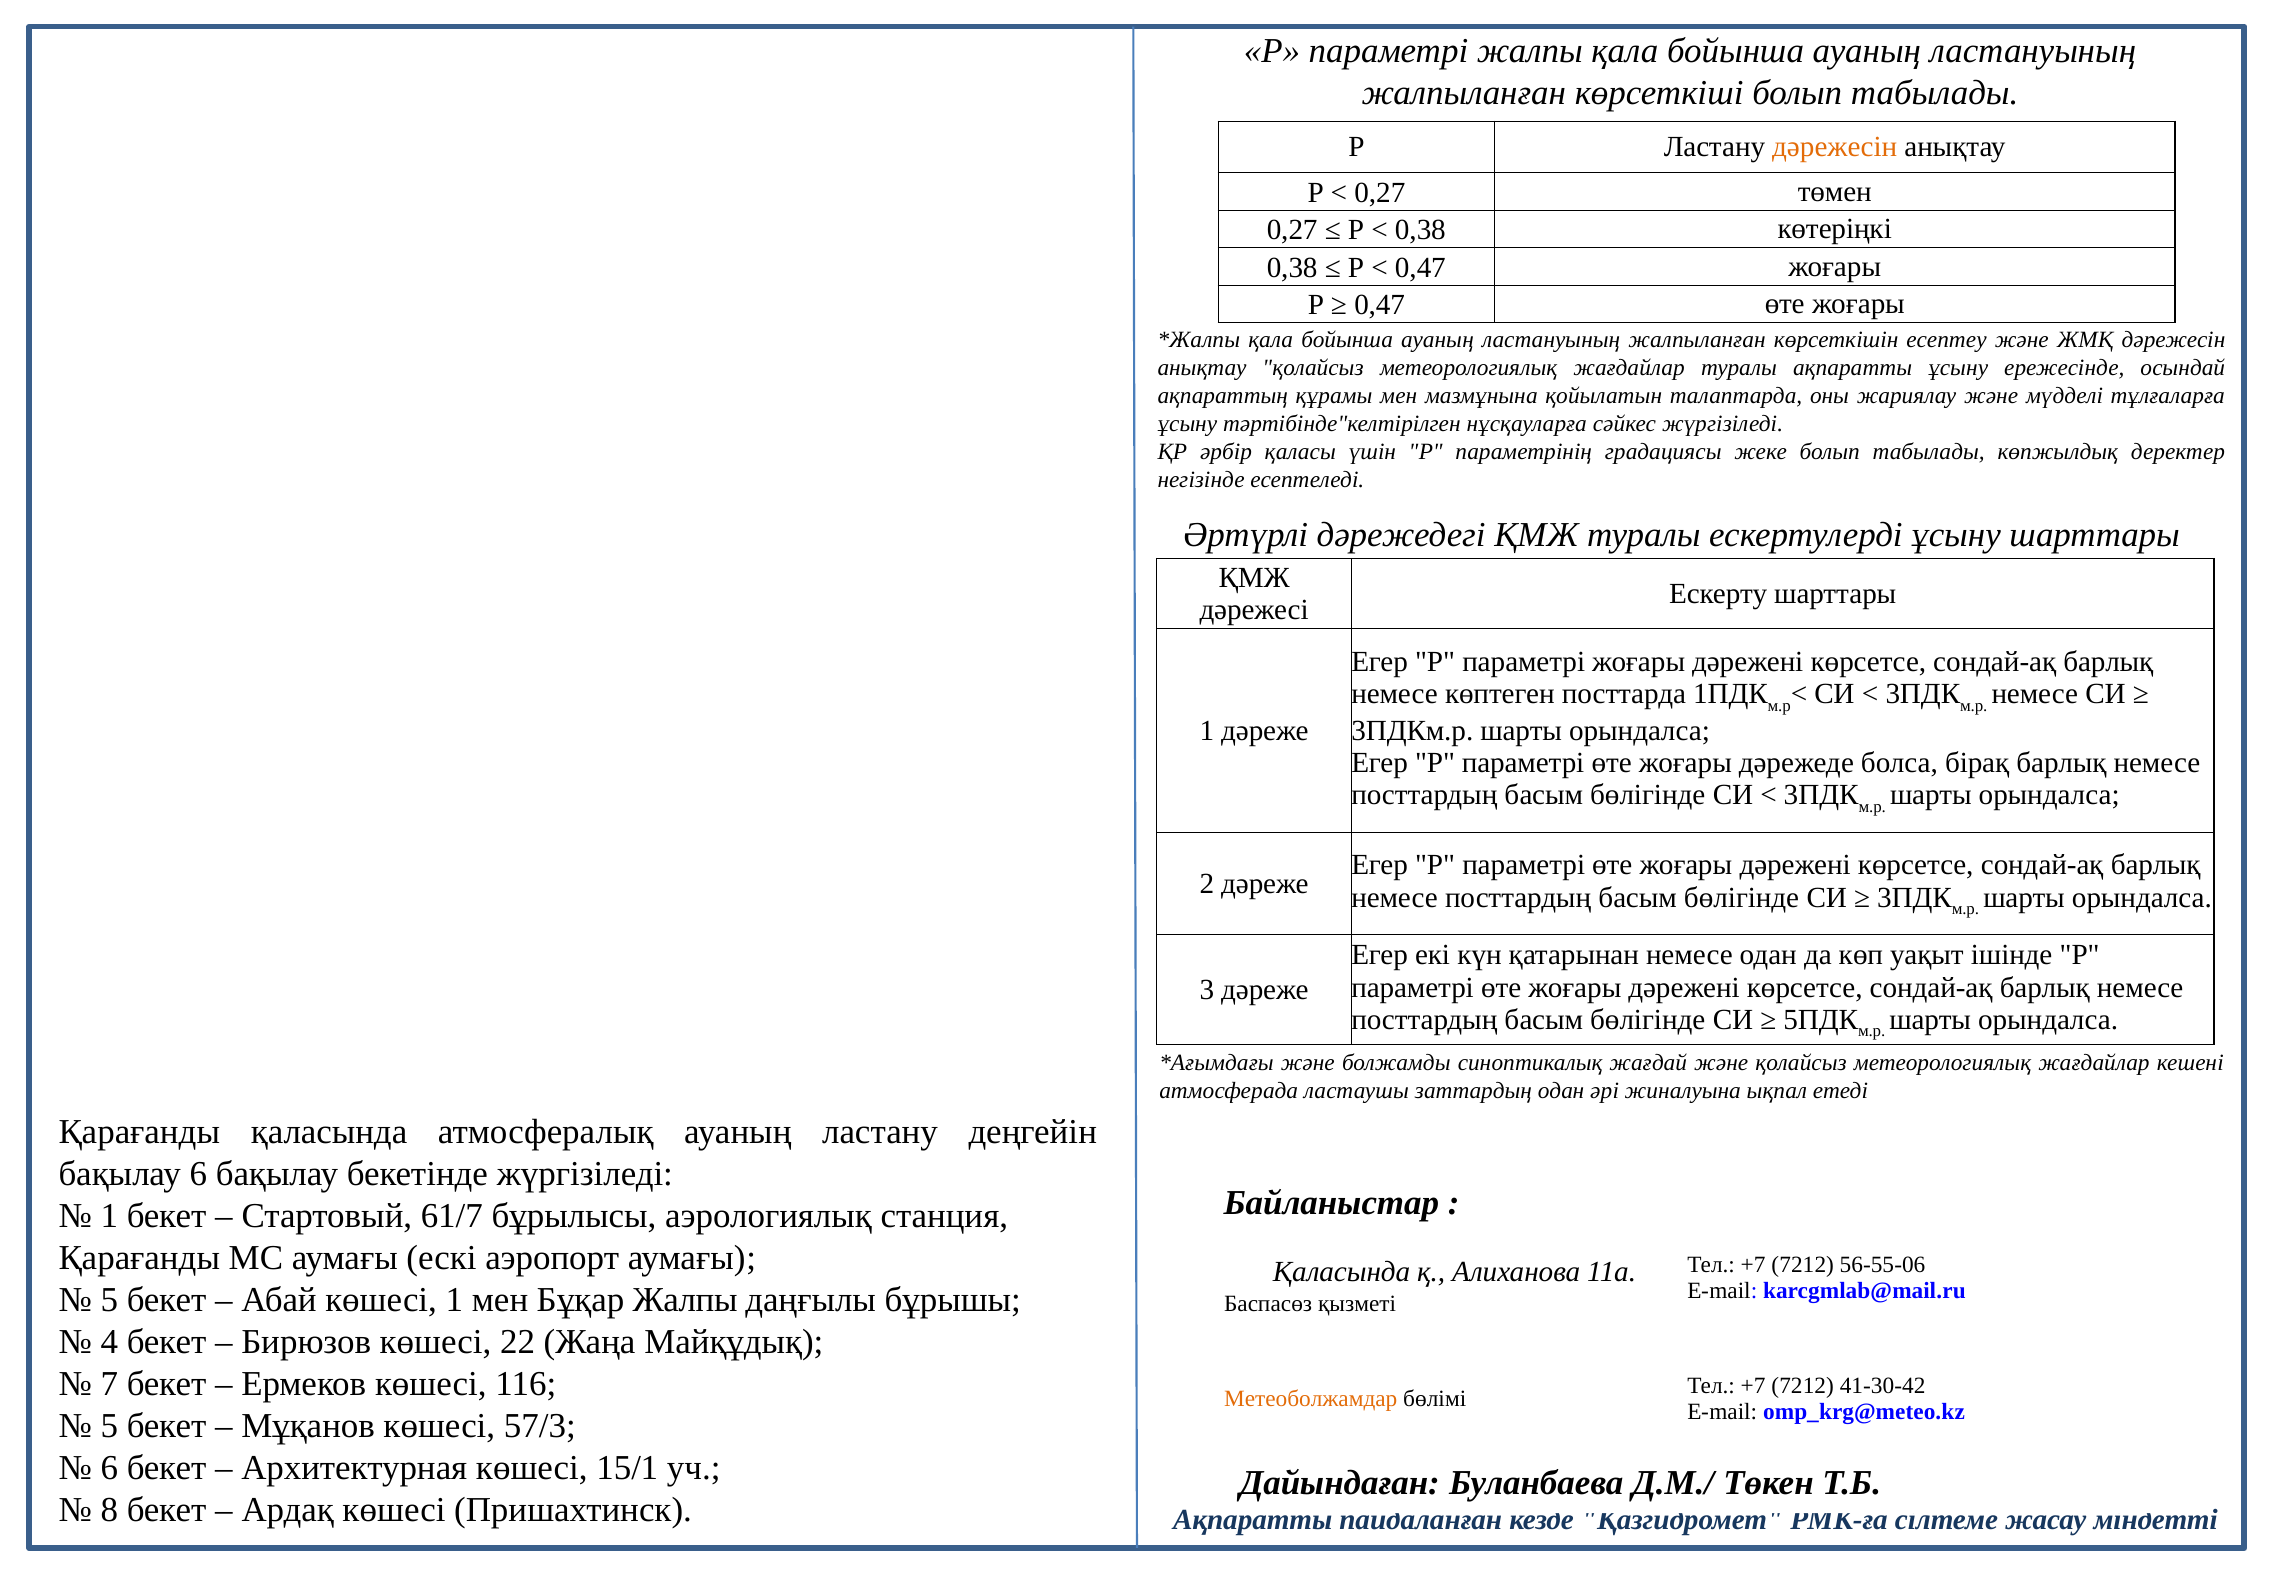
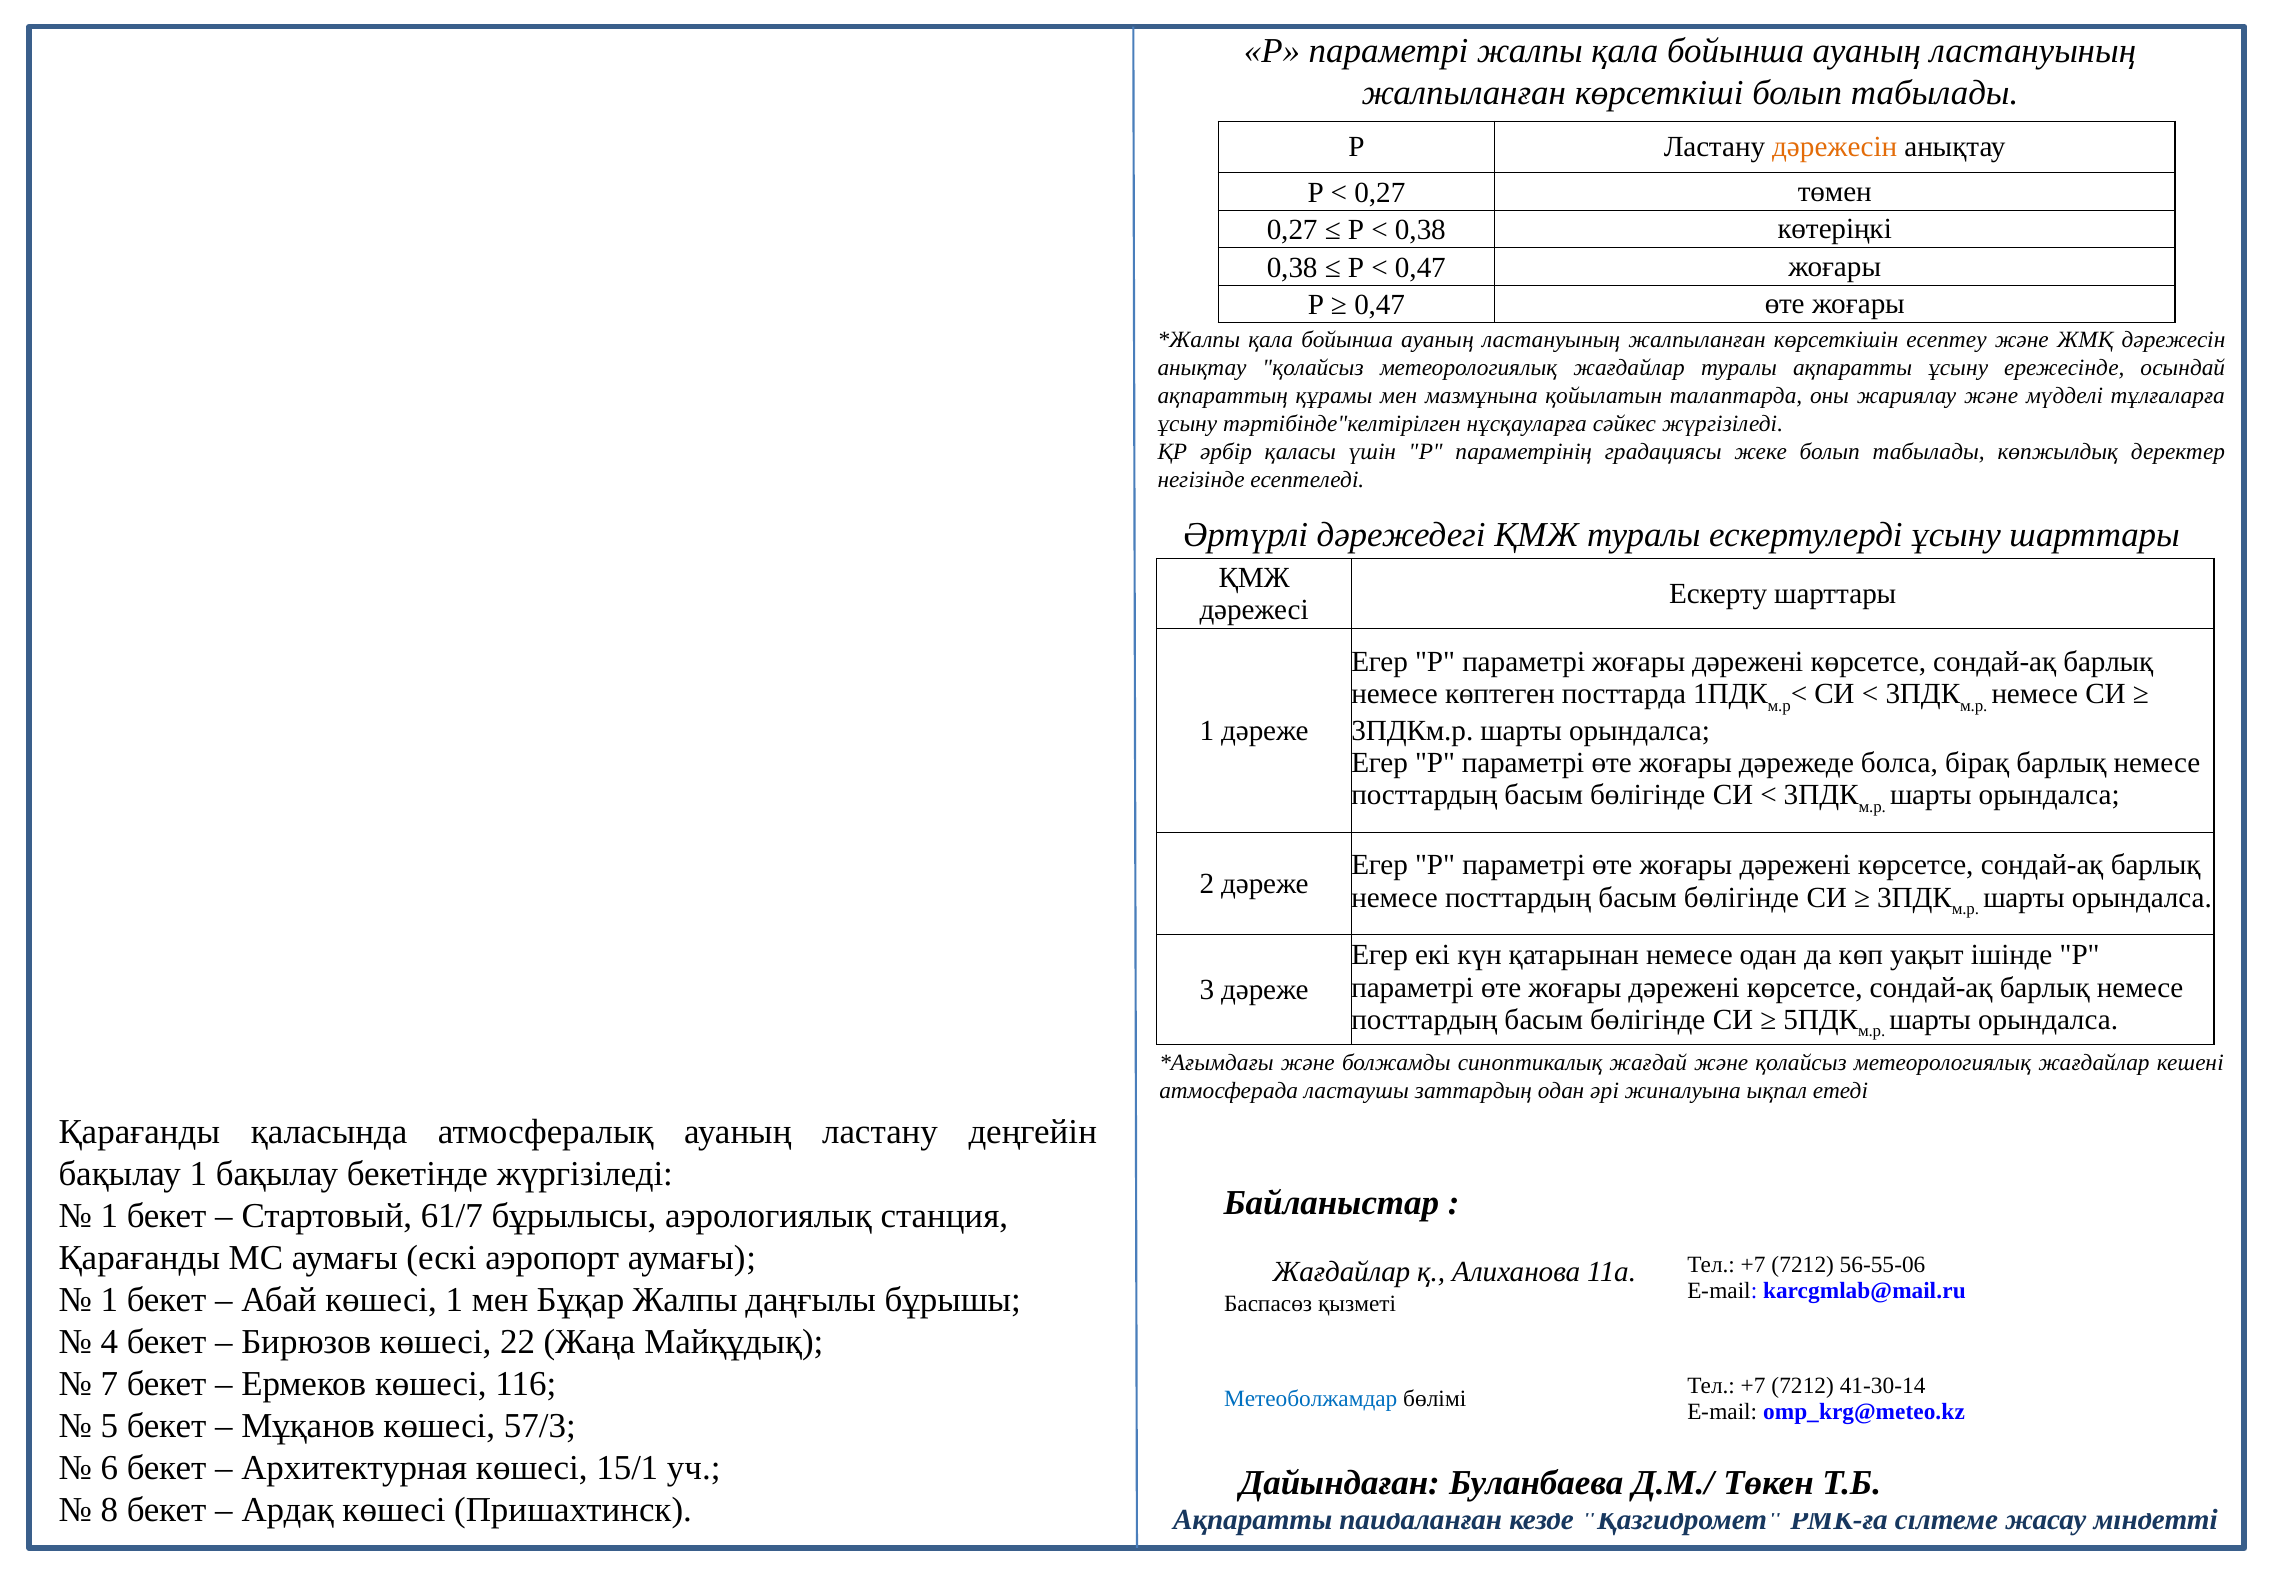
бақылау 6: 6 -> 1
Қаласында at (1342, 1272): Қаласында -> Жағдайлар
5 at (109, 1299): 5 -> 1
41-30-42: 41-30-42 -> 41-30-14
Метеоболжамдар colour: orange -> blue
